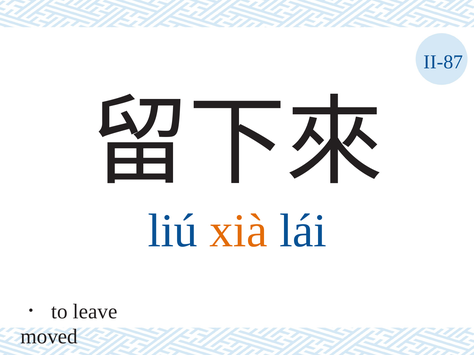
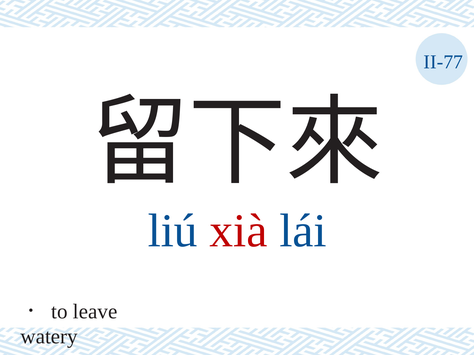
II-87: II-87 -> II-77
xià colour: orange -> red
moved: moved -> watery
